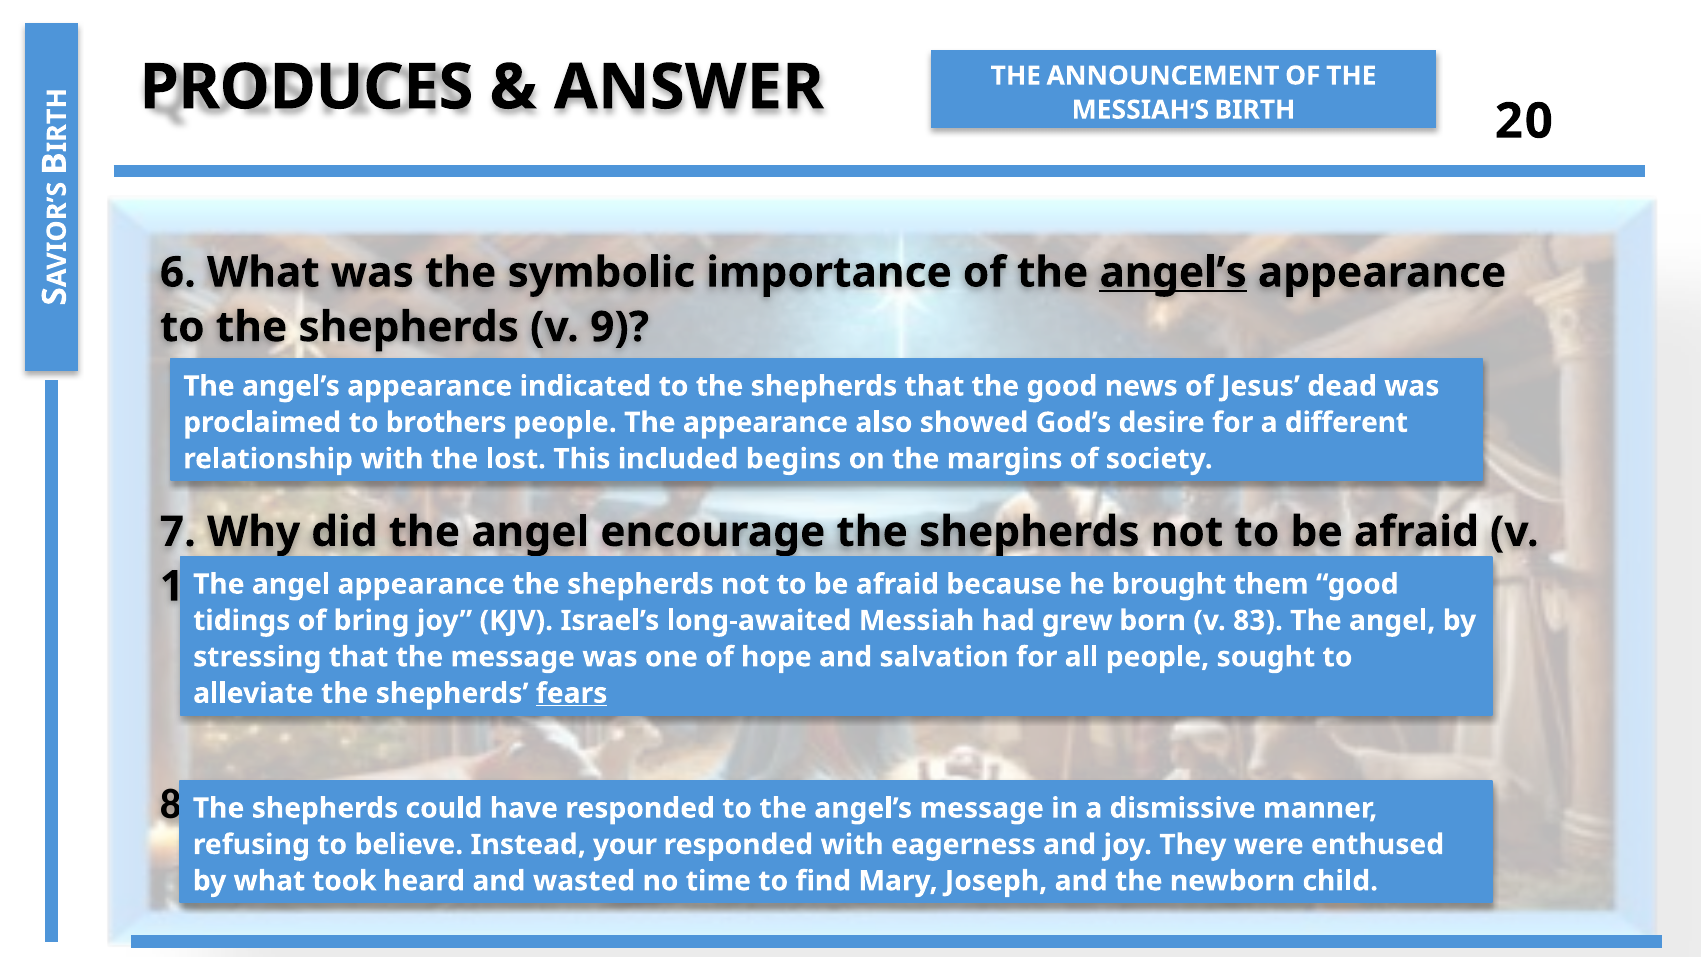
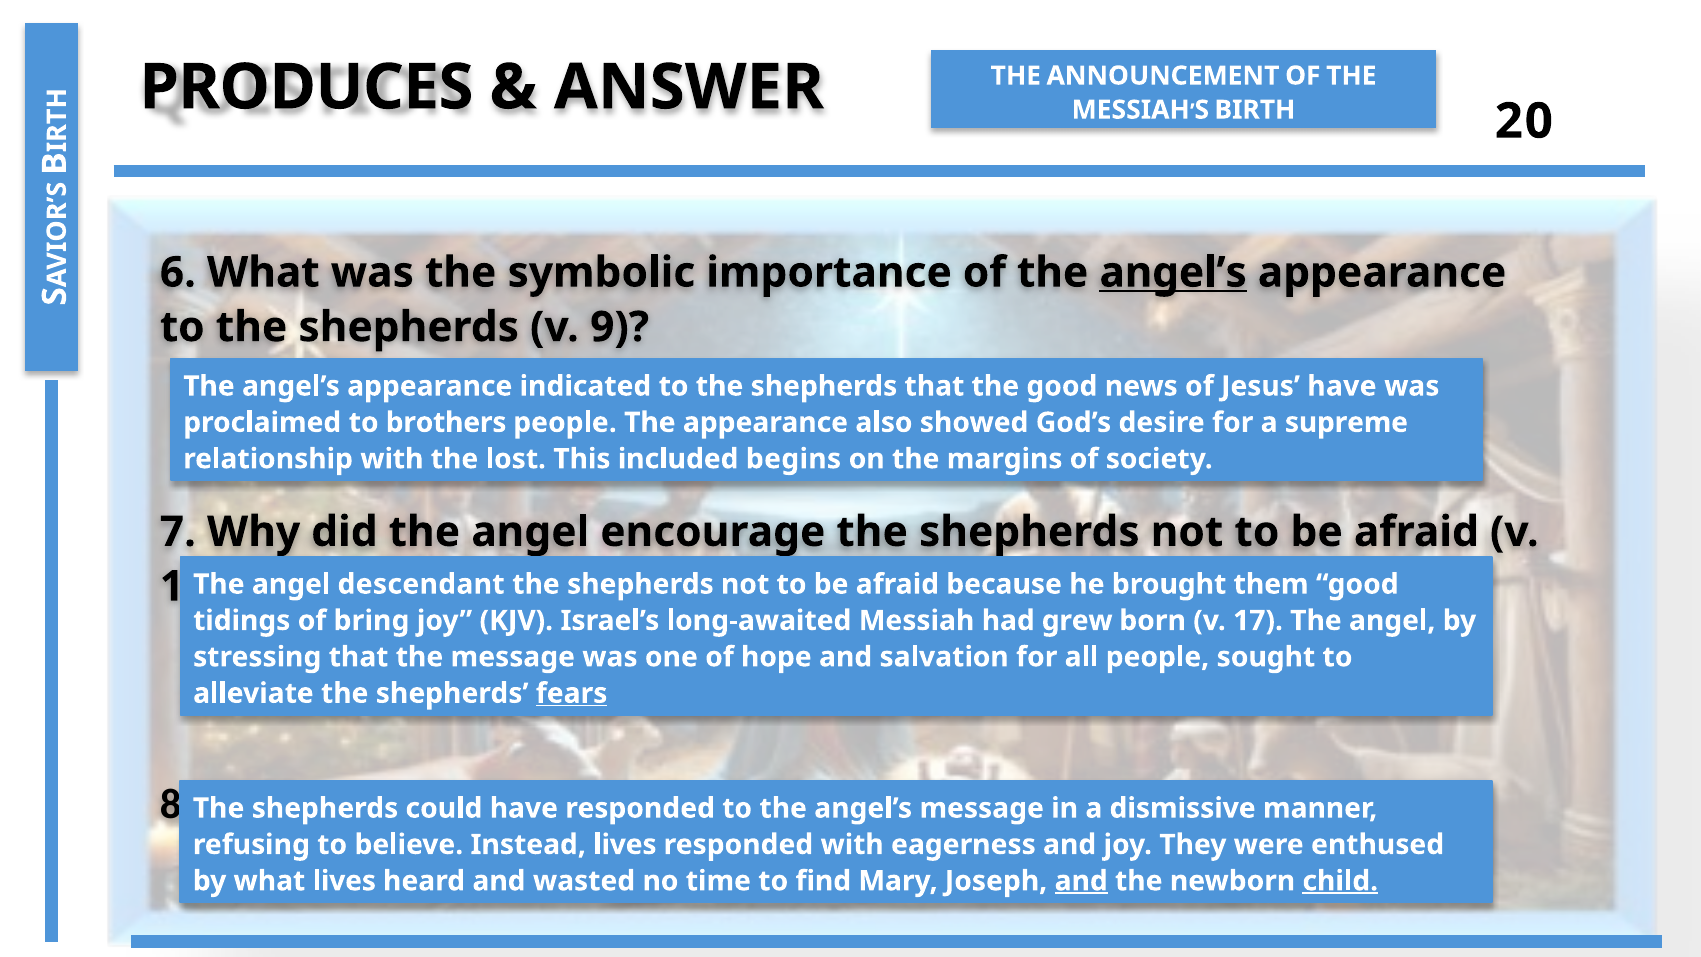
Jesus dead: dead -> have
different: different -> supreme
angel appearance: appearance -> descendant
83: 83 -> 17
Instead your: your -> lives
what took: took -> lives
and at (1081, 881) underline: none -> present
child underline: none -> present
